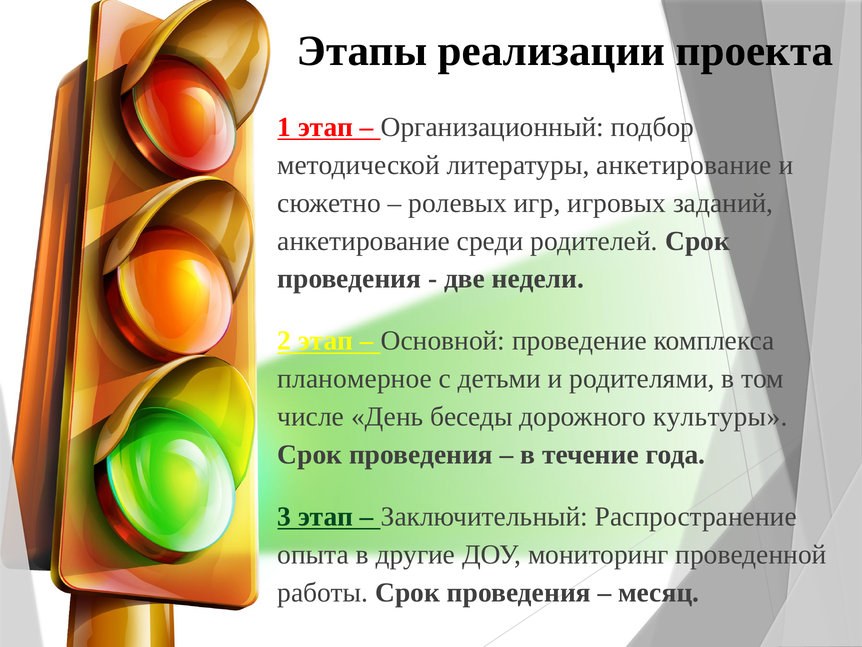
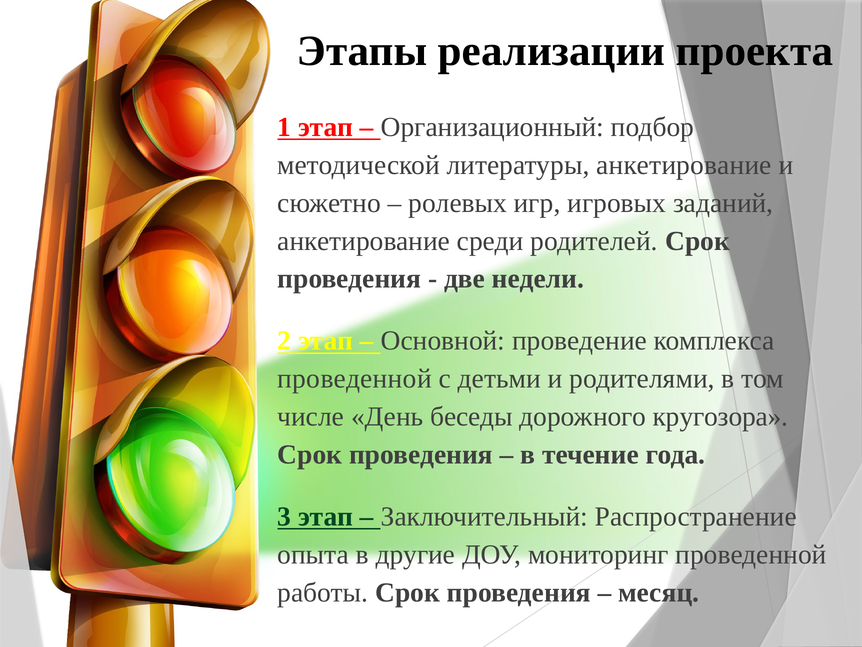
планомерное at (355, 379): планомерное -> проведенной
культуры: культуры -> кругозора
